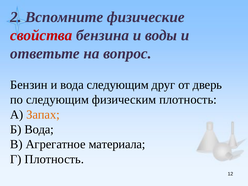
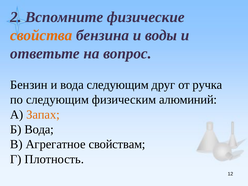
свойства colour: red -> orange
дверь: дверь -> ручка
физическим плотность: плотность -> алюминий
материала: материала -> свойствам
